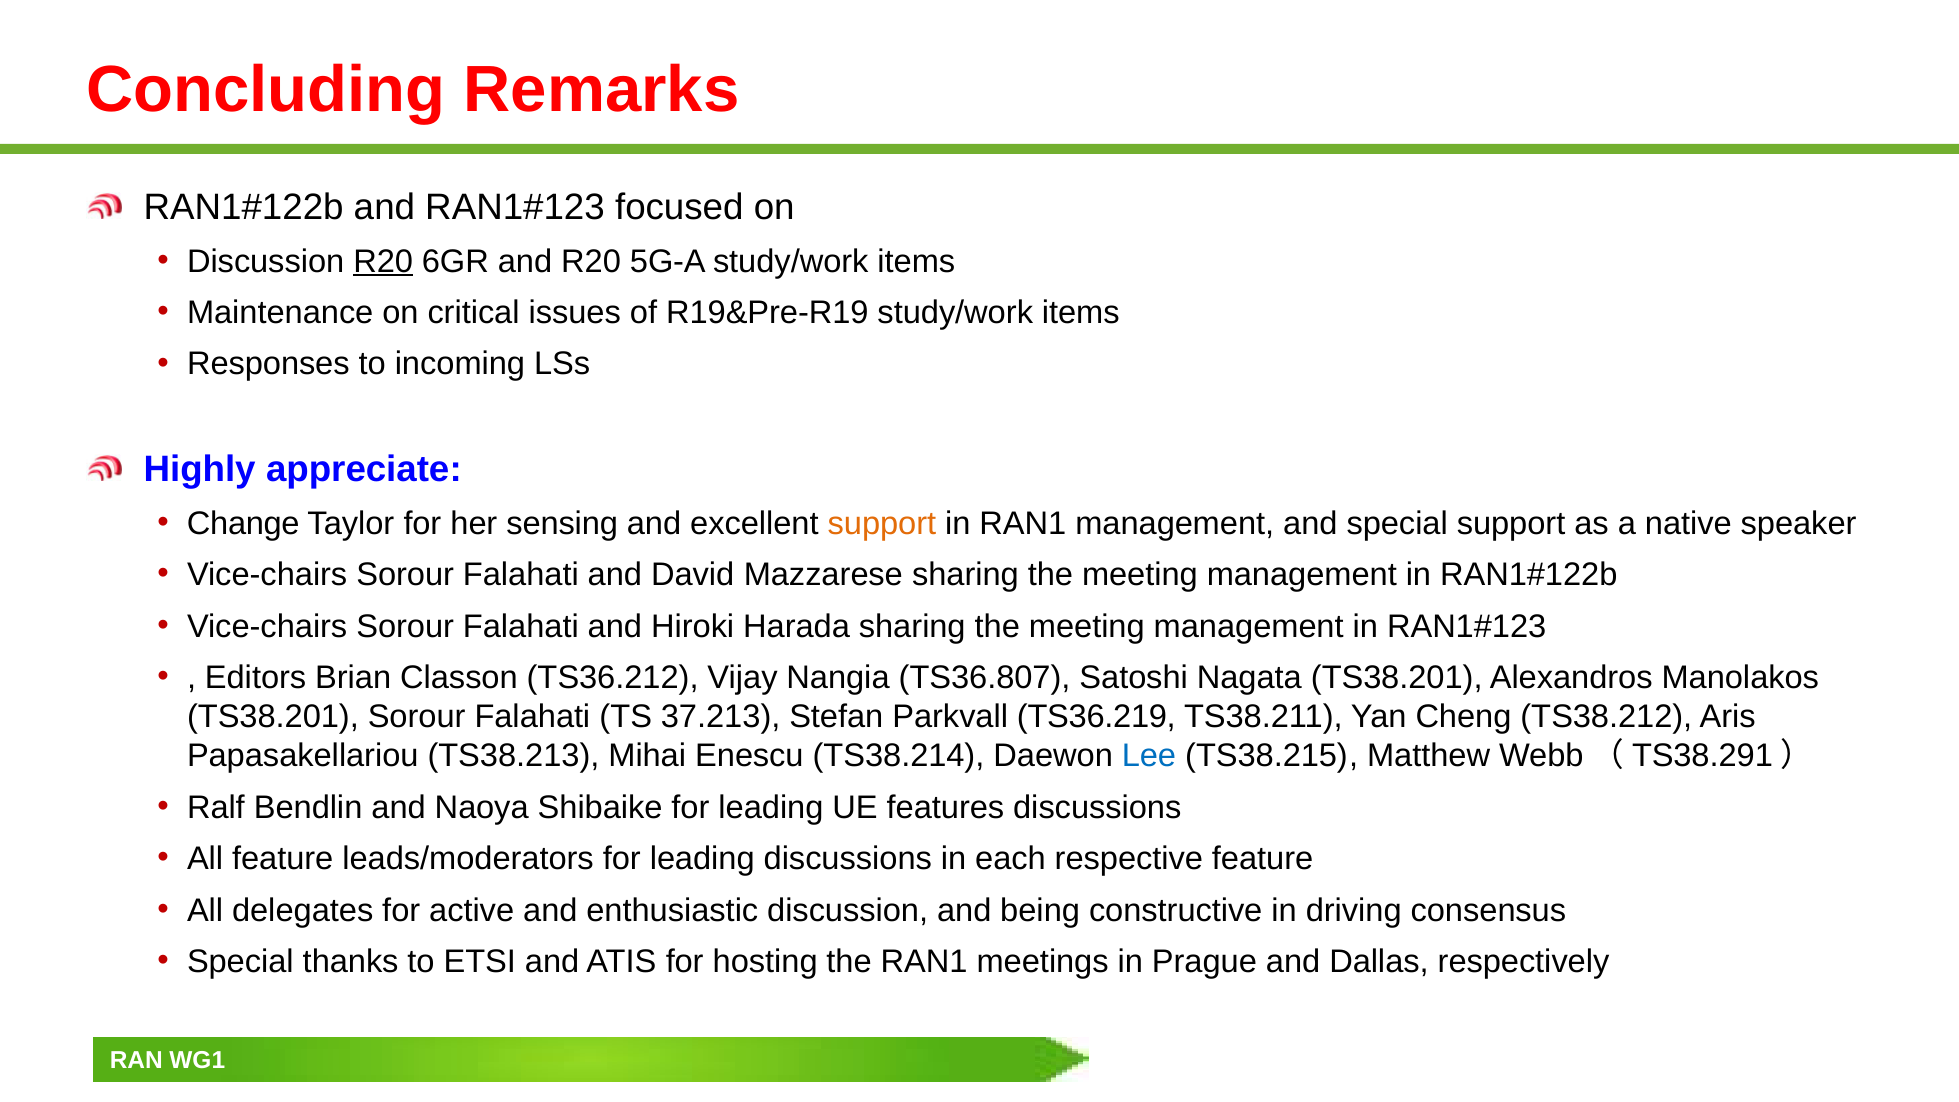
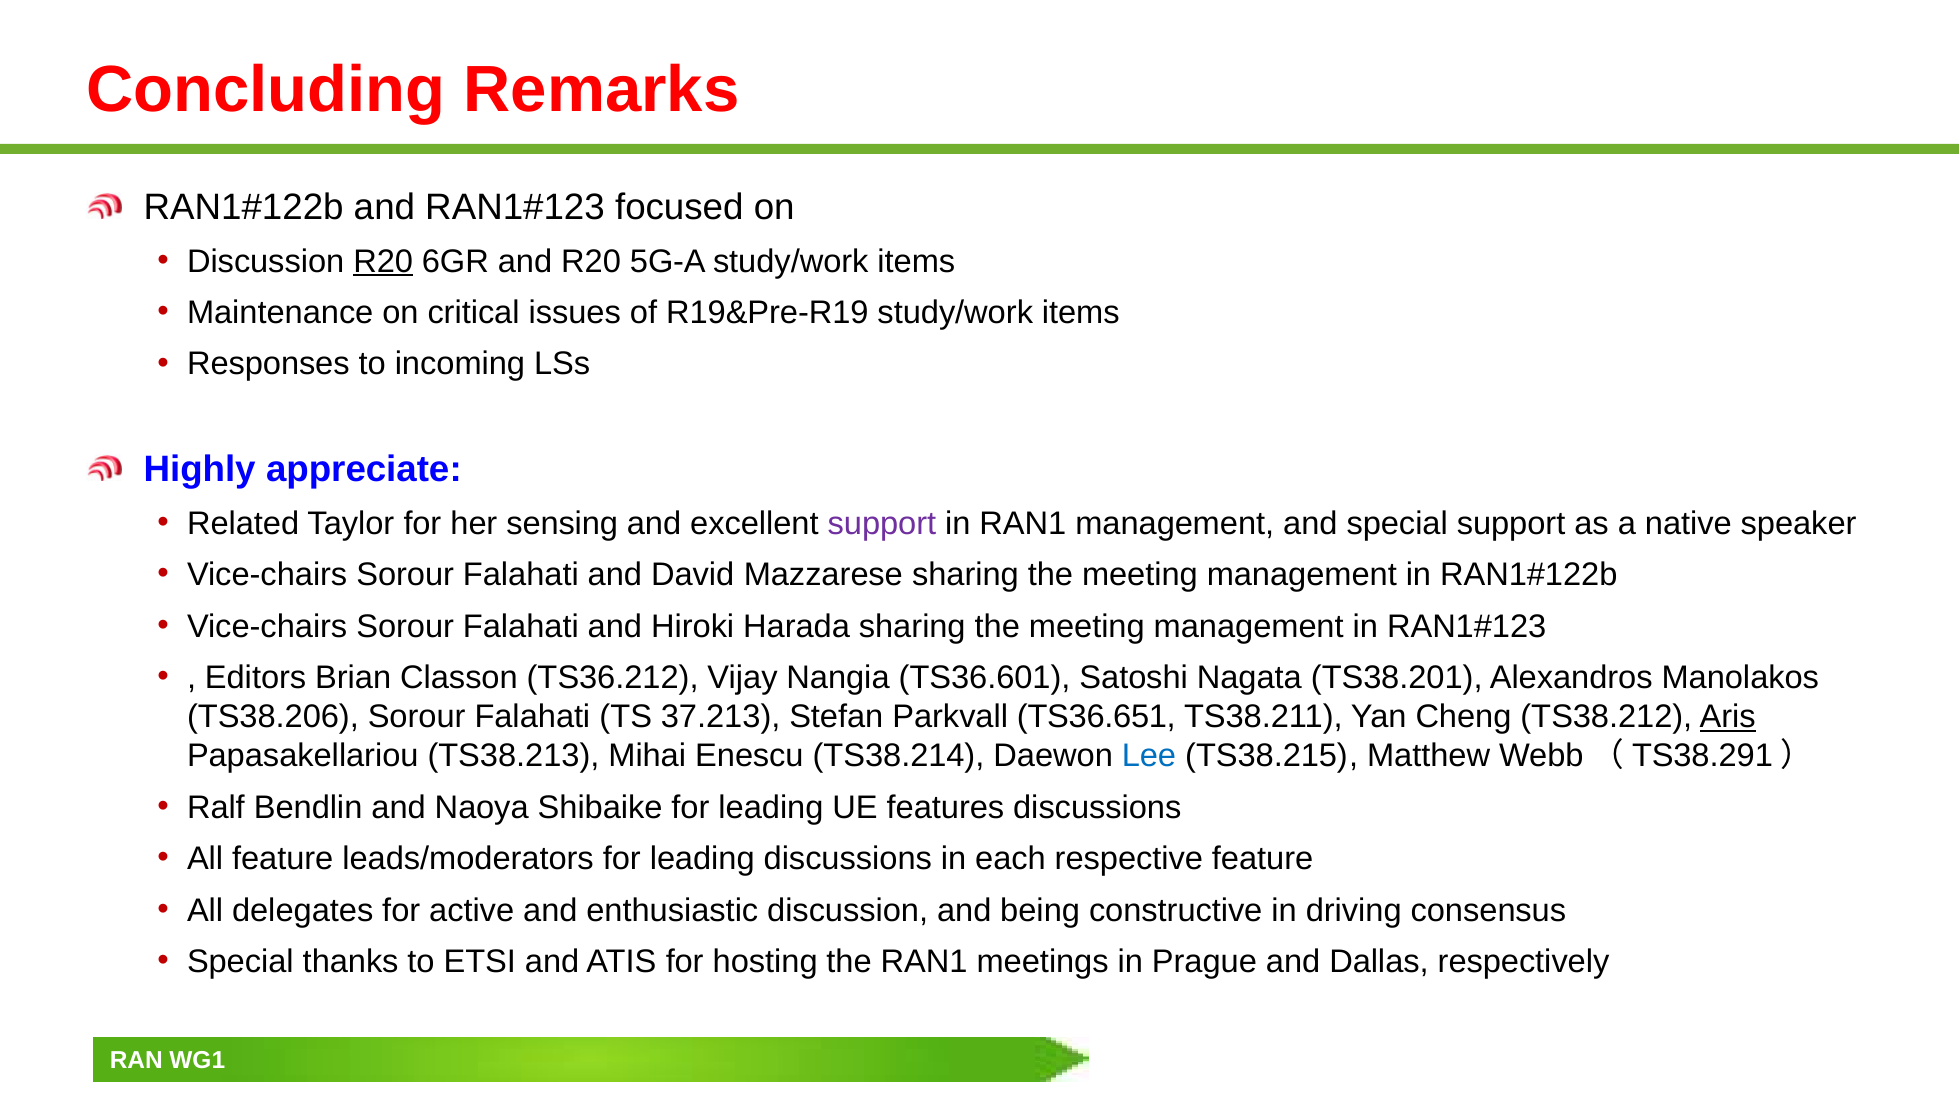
Change: Change -> Related
support at (882, 523) colour: orange -> purple
TS36.807: TS36.807 -> TS36.601
TS38.201 at (273, 717): TS38.201 -> TS38.206
TS36.219: TS36.219 -> TS36.651
Aris underline: none -> present
